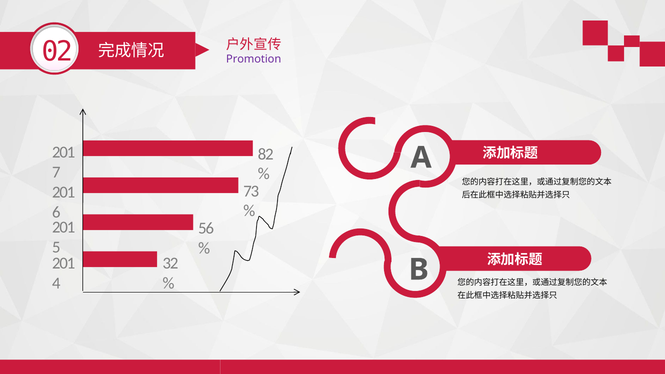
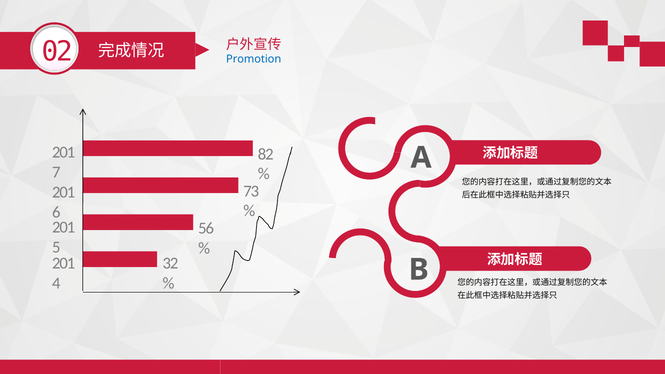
Promotion colour: purple -> blue
